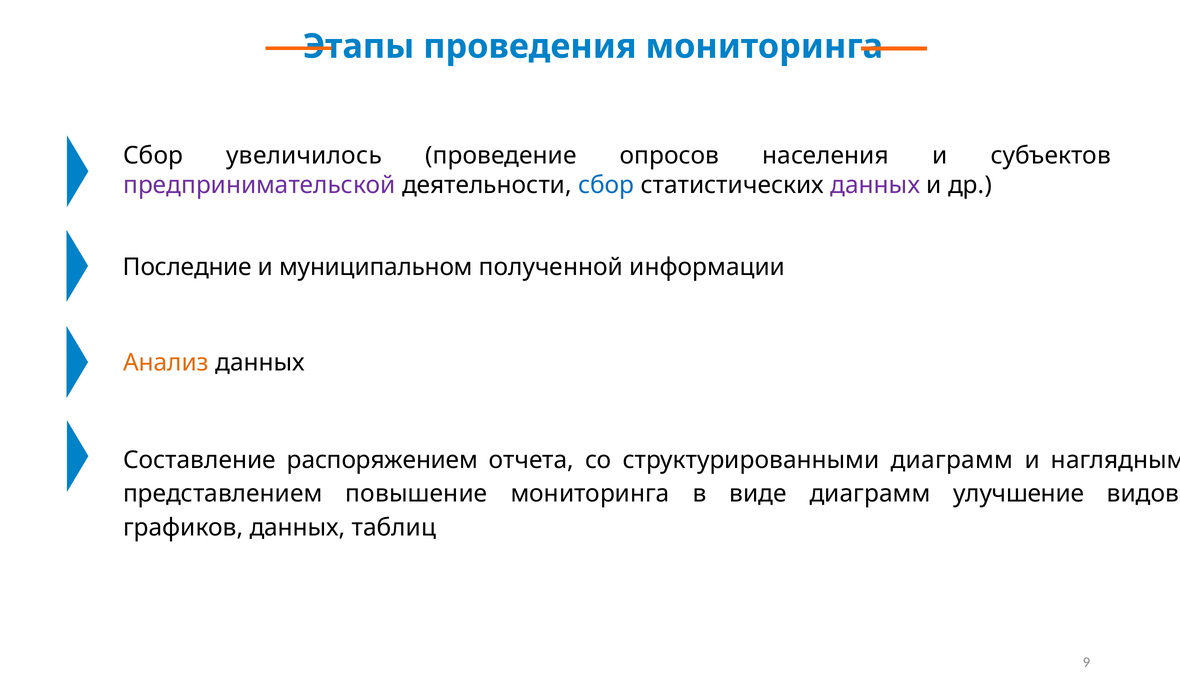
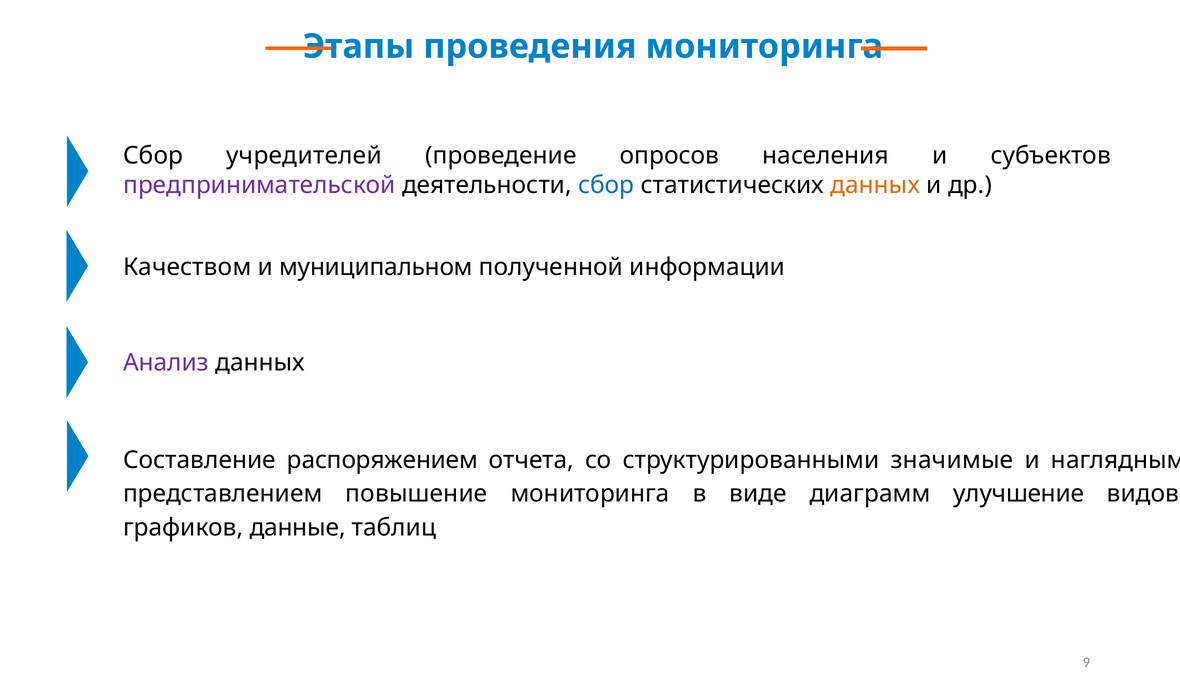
увеличилось: увеличилось -> учредителей
данных at (875, 185) colour: purple -> orange
Последние: Последние -> Качеством
Анализ colour: orange -> purple
структурированными диаграмм: диаграмм -> значимые
графиков данных: данных -> данные
